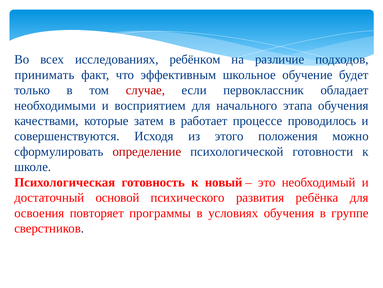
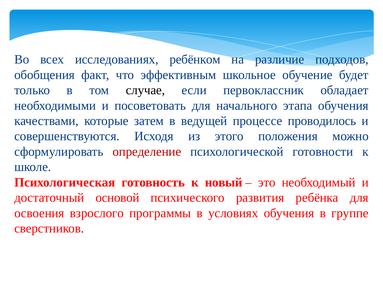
принимать: принимать -> обобщения
случае colour: red -> black
восприятием: восприятием -> посоветовать
работает: работает -> ведущей
повторяет: повторяет -> взрослого
